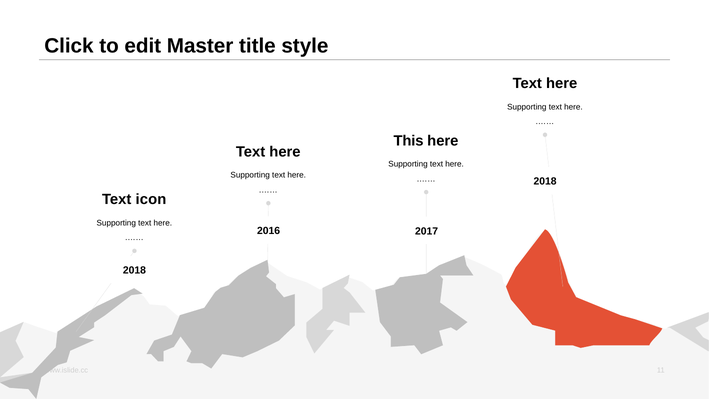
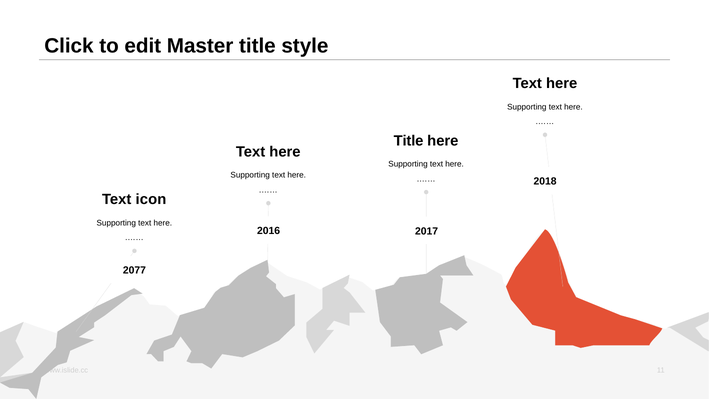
This at (409, 141): This -> Title
2018 at (134, 270): 2018 -> 2077
